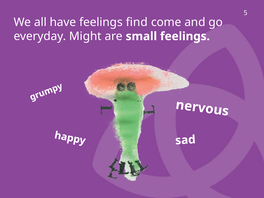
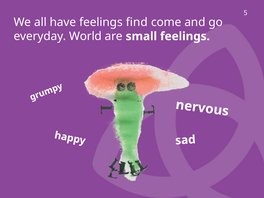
Might: Might -> World
